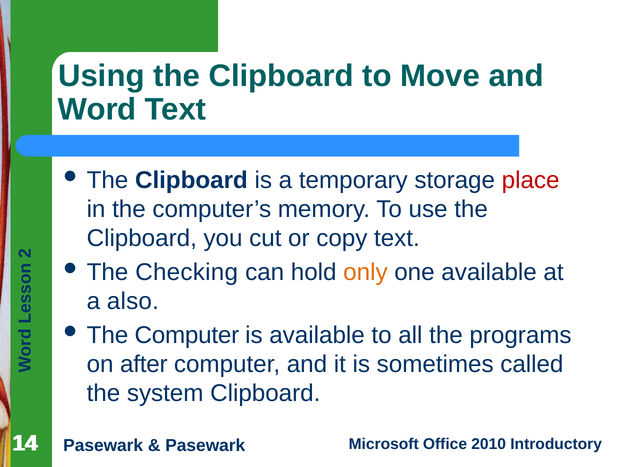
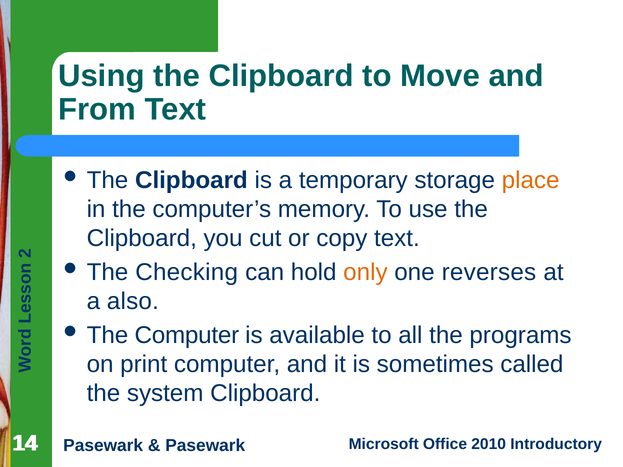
Word: Word -> From
place colour: red -> orange
one available: available -> reverses
after: after -> print
